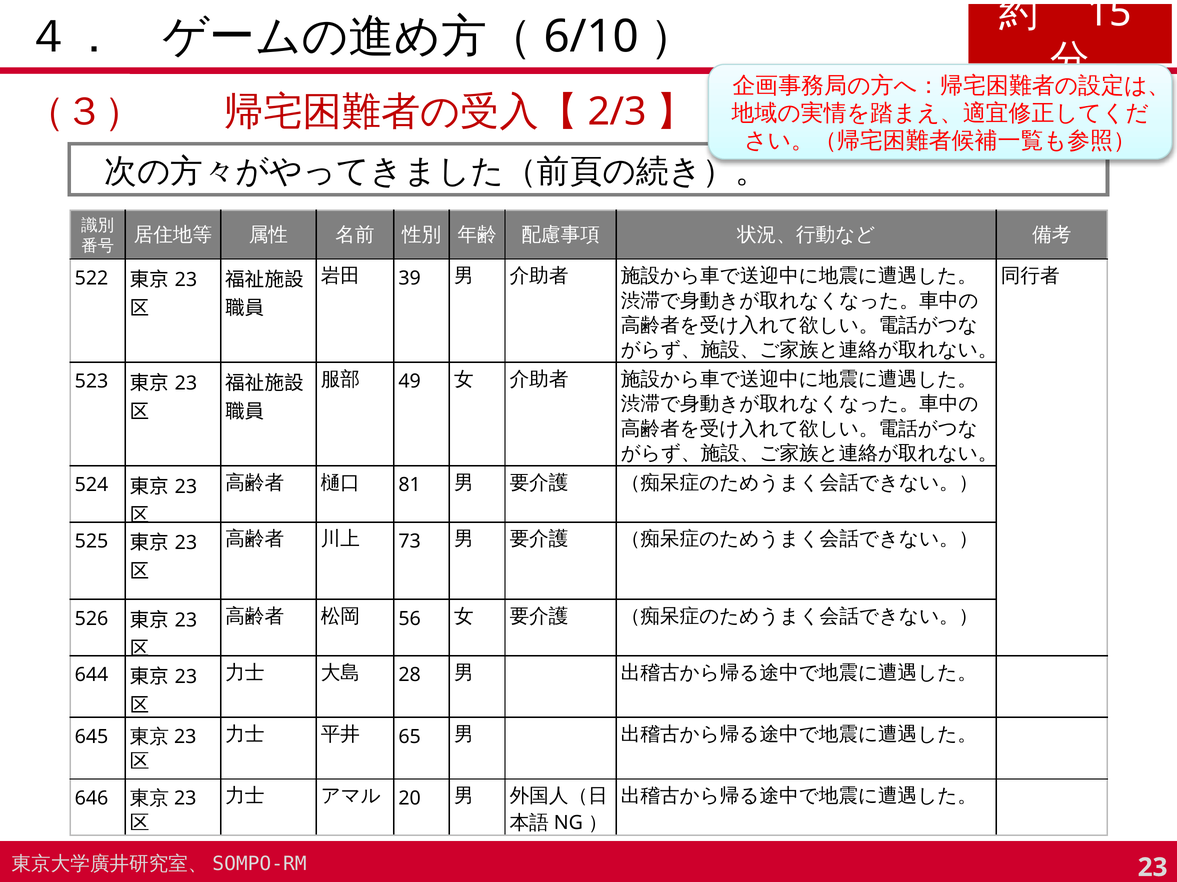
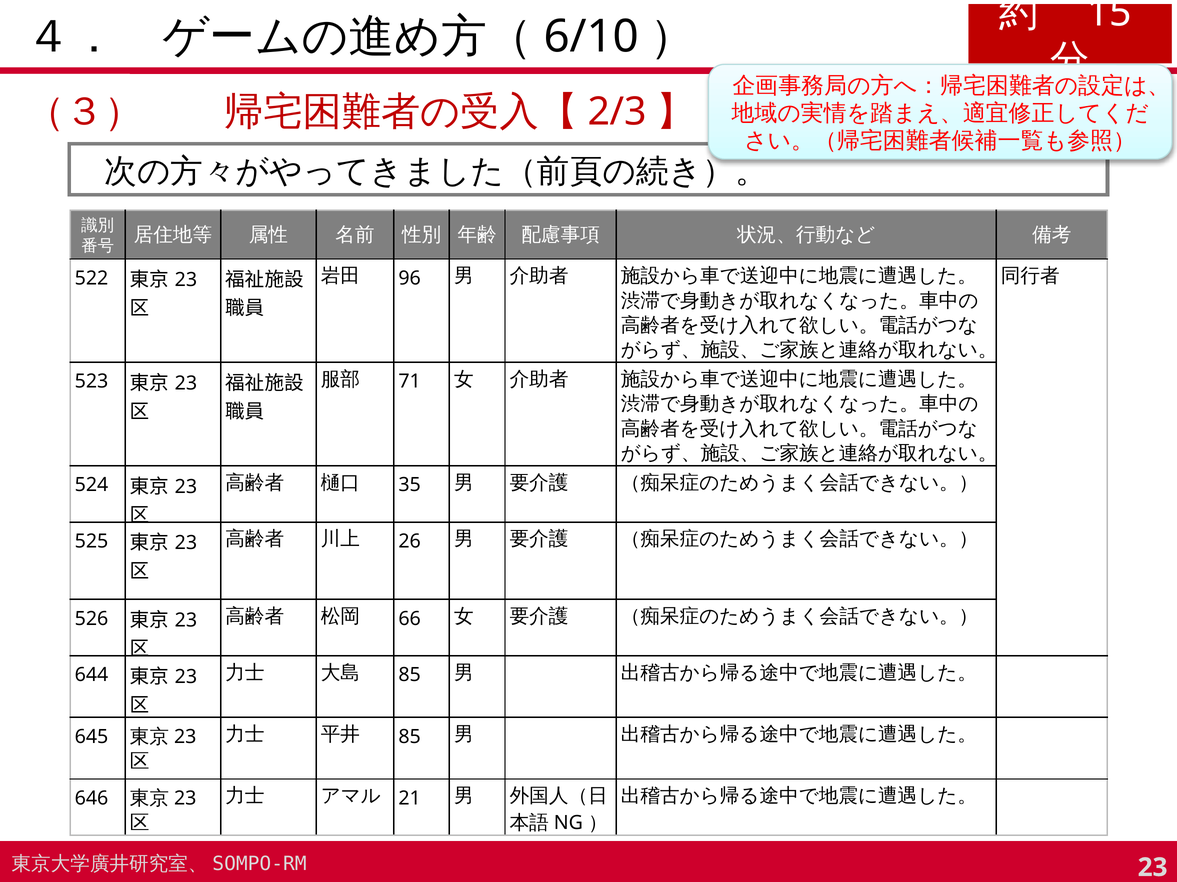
39: 39 -> 96
49: 49 -> 71
81: 81 -> 35
73: 73 -> 26
56: 56 -> 66
28 at (410, 675): 28 -> 85
65 at (410, 737): 65 -> 85
20: 20 -> 21
